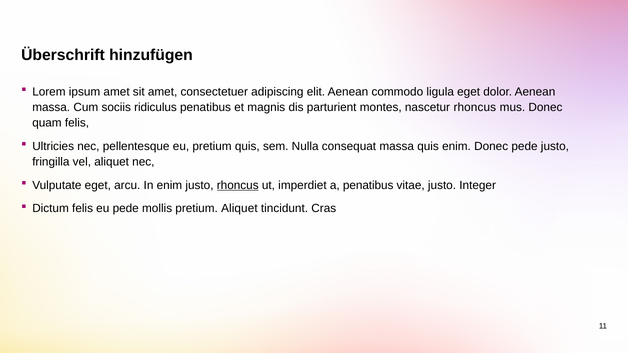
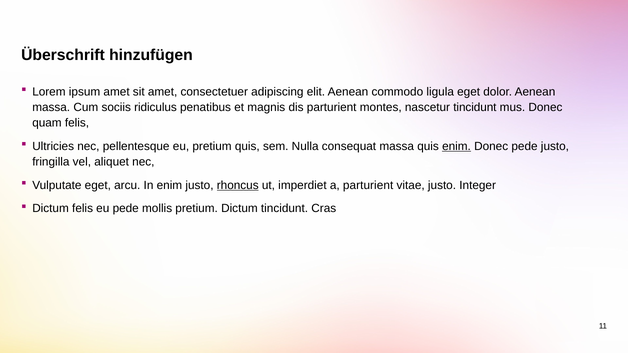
nascetur rhoncus: rhoncus -> tincidunt
enim at (457, 146) underline: none -> present
a penatibus: penatibus -> parturient
pretium Aliquet: Aliquet -> Dictum
